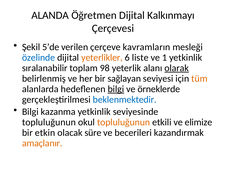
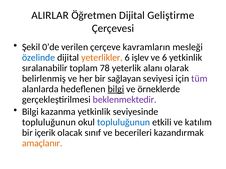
ALANDA: ALANDA -> ALIRLAR
Kalkınmayı: Kalkınmayı -> Geliştirme
5’de: 5’de -> 0’de
liste: liste -> işlev
ve 1: 1 -> 6
98: 98 -> 78
olarak underline: present -> none
tüm colour: orange -> purple
beklenmektedir colour: blue -> purple
topluluğunun at (124, 123) colour: orange -> blue
elimize: elimize -> katılım
etkin: etkin -> içerik
süre: süre -> sınıf
